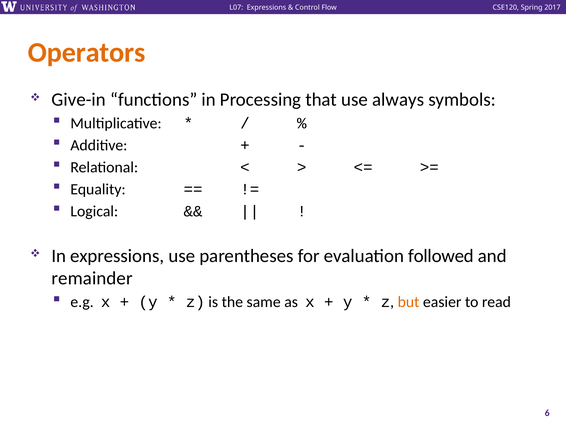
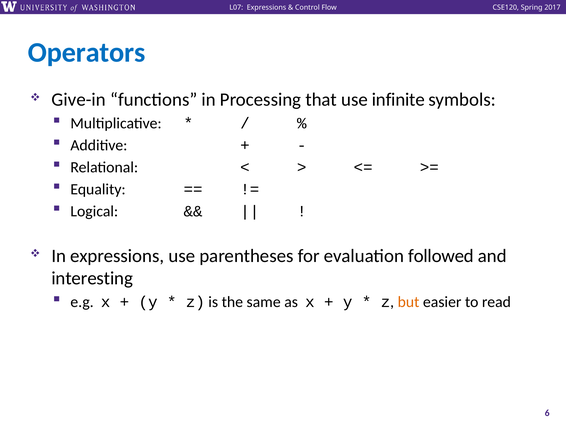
Operators colour: orange -> blue
always: always -> infinite
remainder: remainder -> interesting
